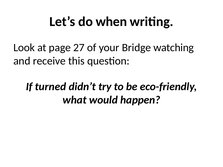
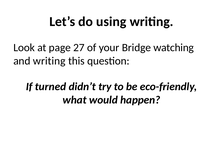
when: when -> using
and receive: receive -> writing
